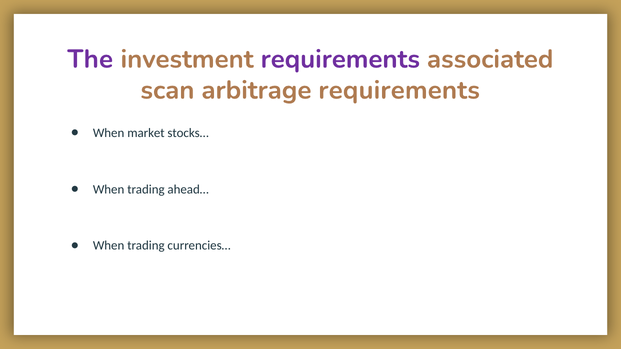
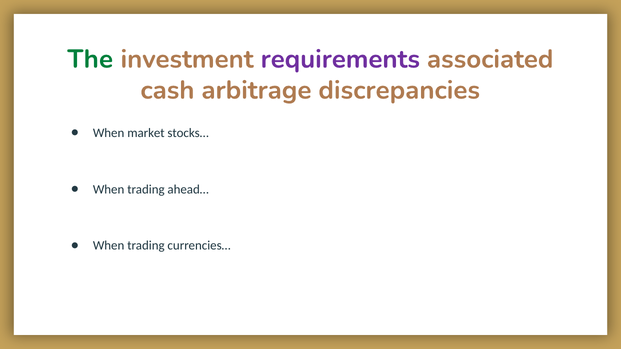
The colour: purple -> green
scan: scan -> cash
arbitrage requirements: requirements -> discrepancies
